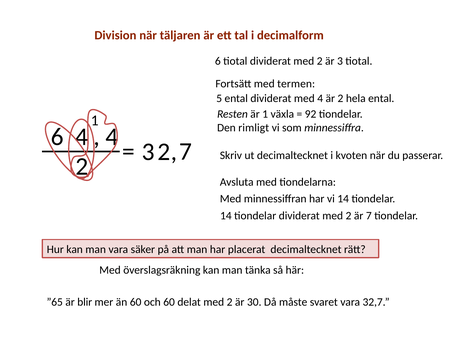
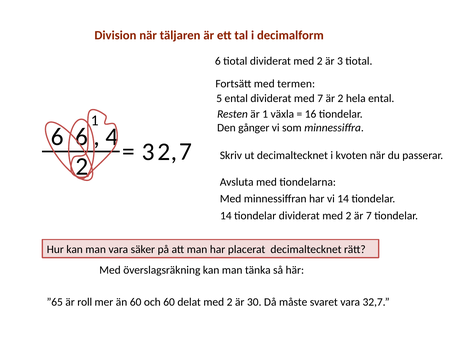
med 4: 4 -> 7
92: 92 -> 16
rimligt: rimligt -> gånger
6 4: 4 -> 6
blir: blir -> roll
